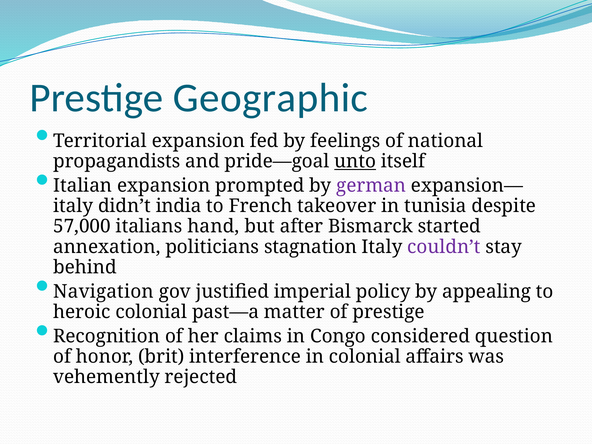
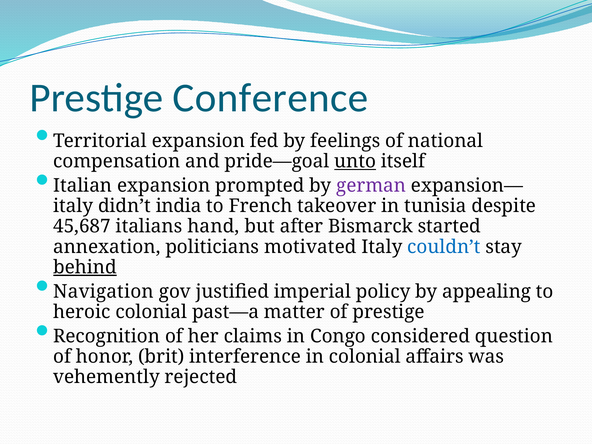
Geographic: Geographic -> Conference
propagandists: propagandists -> compensation
57,000: 57,000 -> 45,687
stagnation: stagnation -> motivated
couldn’t colour: purple -> blue
behind underline: none -> present
